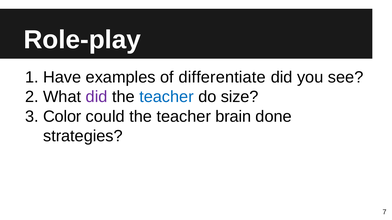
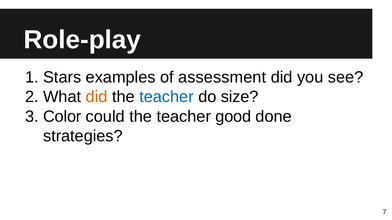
Have: Have -> Stars
differentiate: differentiate -> assessment
did at (97, 97) colour: purple -> orange
brain: brain -> good
